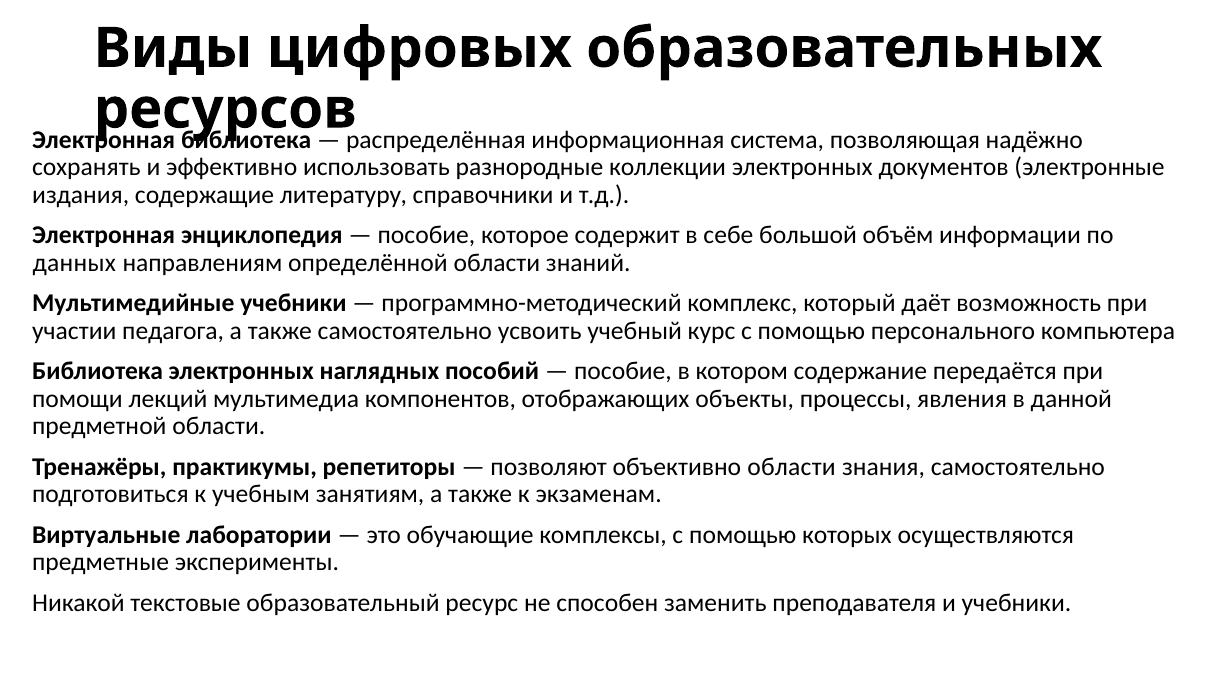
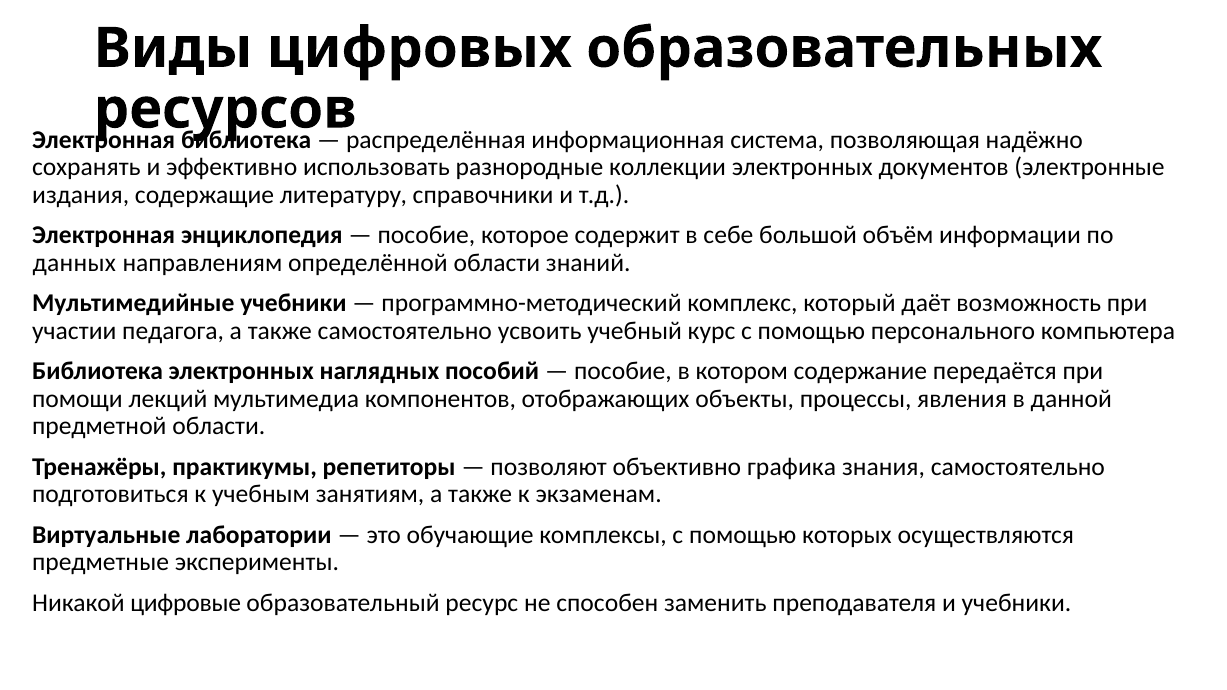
объективно области: области -> графика
текстовые: текстовые -> цифровые
